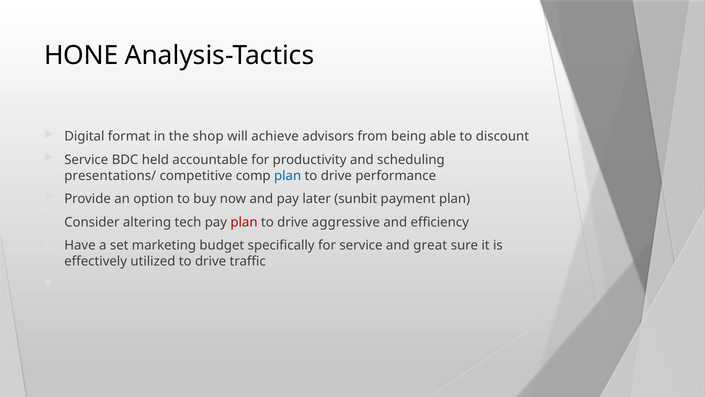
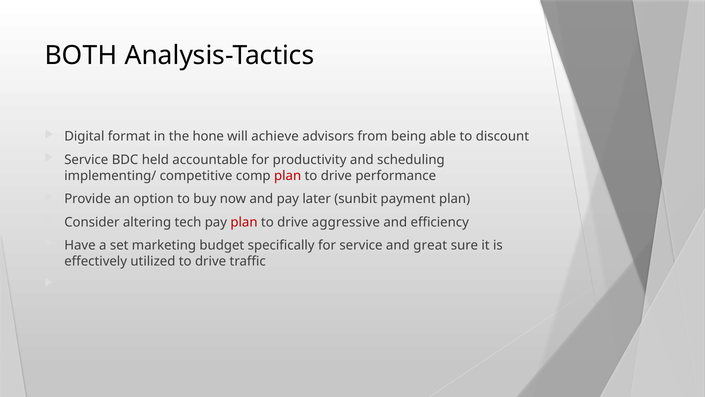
HONE: HONE -> BOTH
shop: shop -> hone
presentations/: presentations/ -> implementing/
plan at (288, 176) colour: blue -> red
